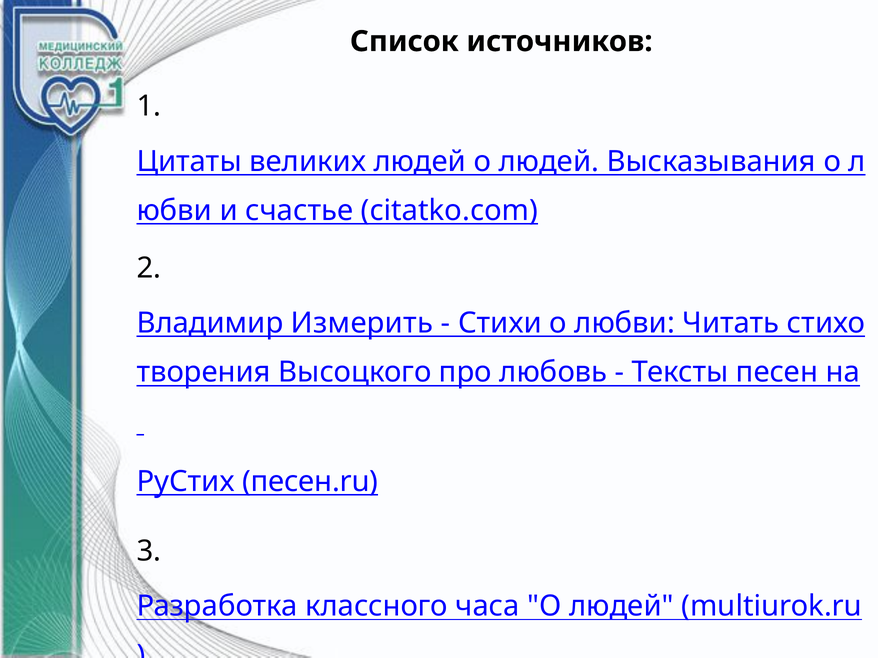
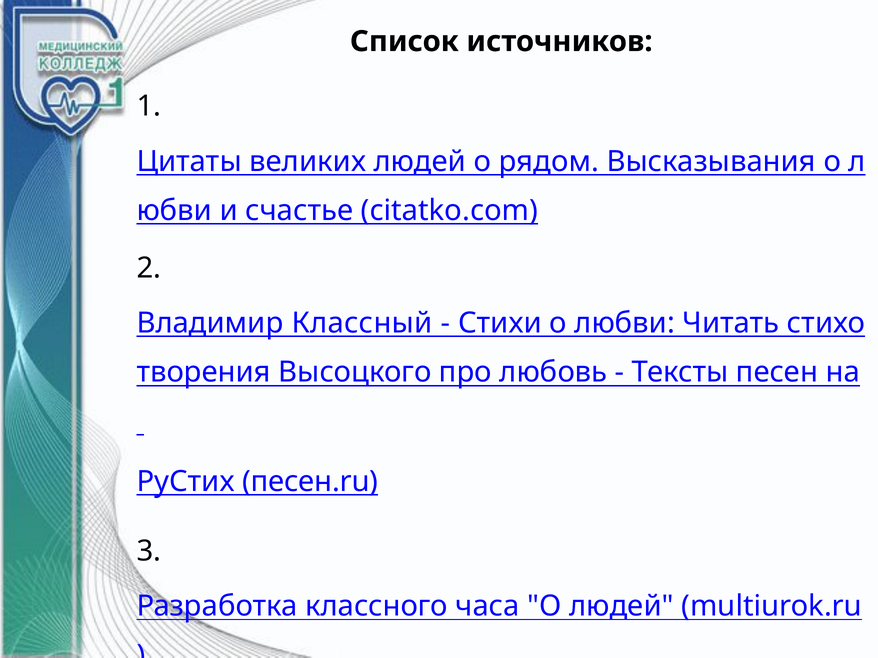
людей о людей: людей -> рядом
Владимир Измерить: Измерить -> Классный
